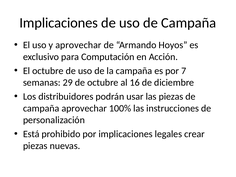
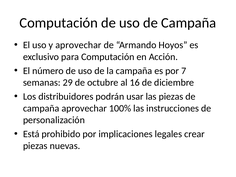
Implicaciones at (59, 23): Implicaciones -> Computación
El octubre: octubre -> número
